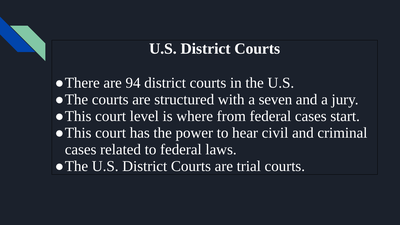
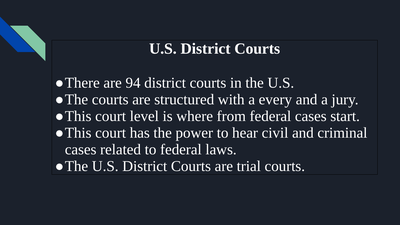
seven: seven -> every
